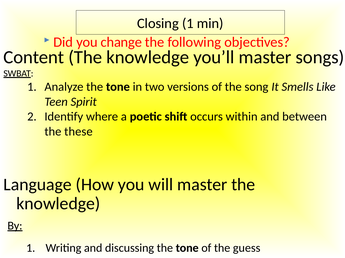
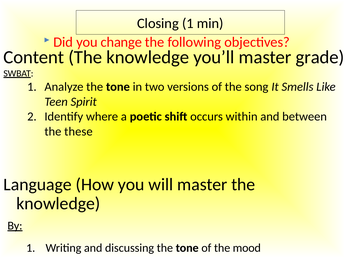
songs: songs -> grade
guess: guess -> mood
